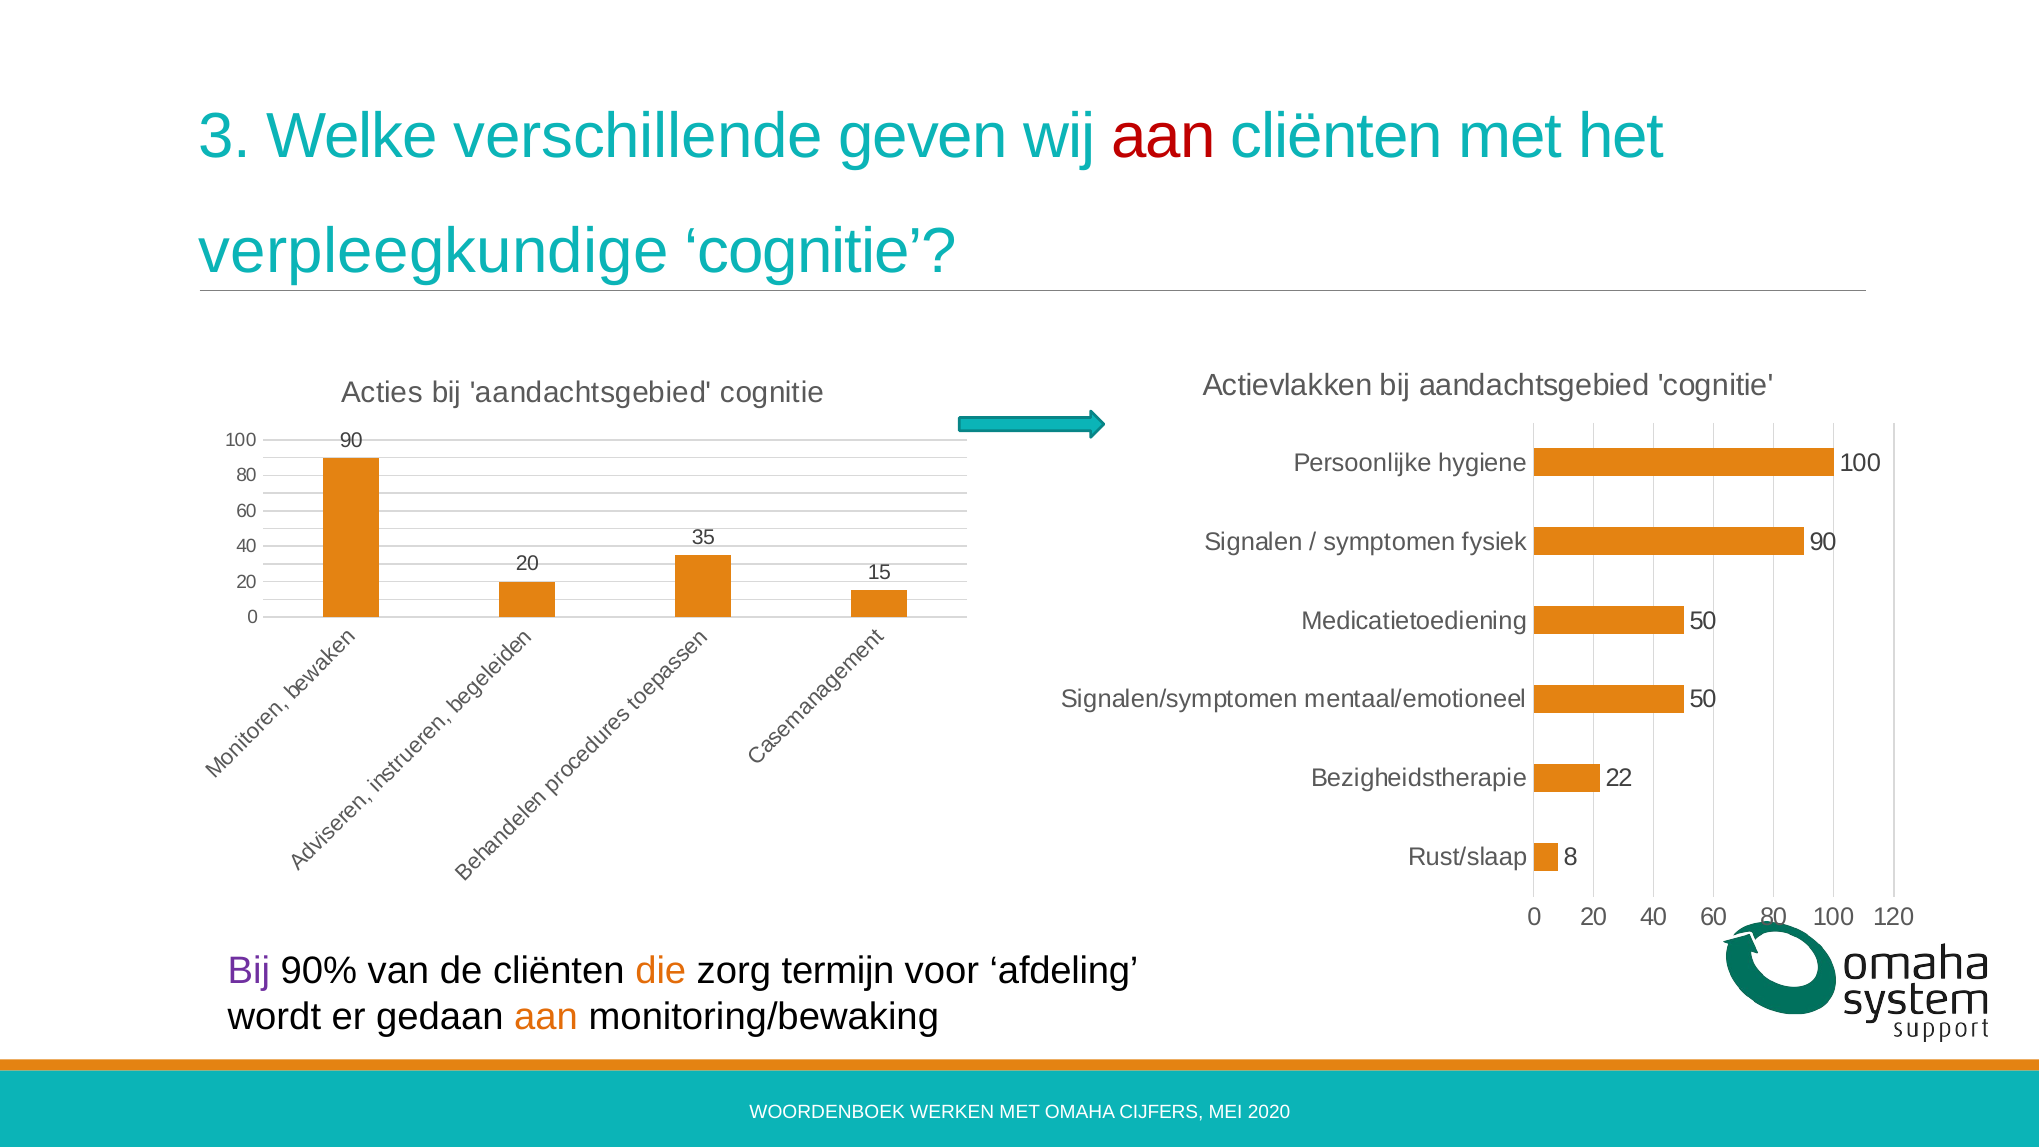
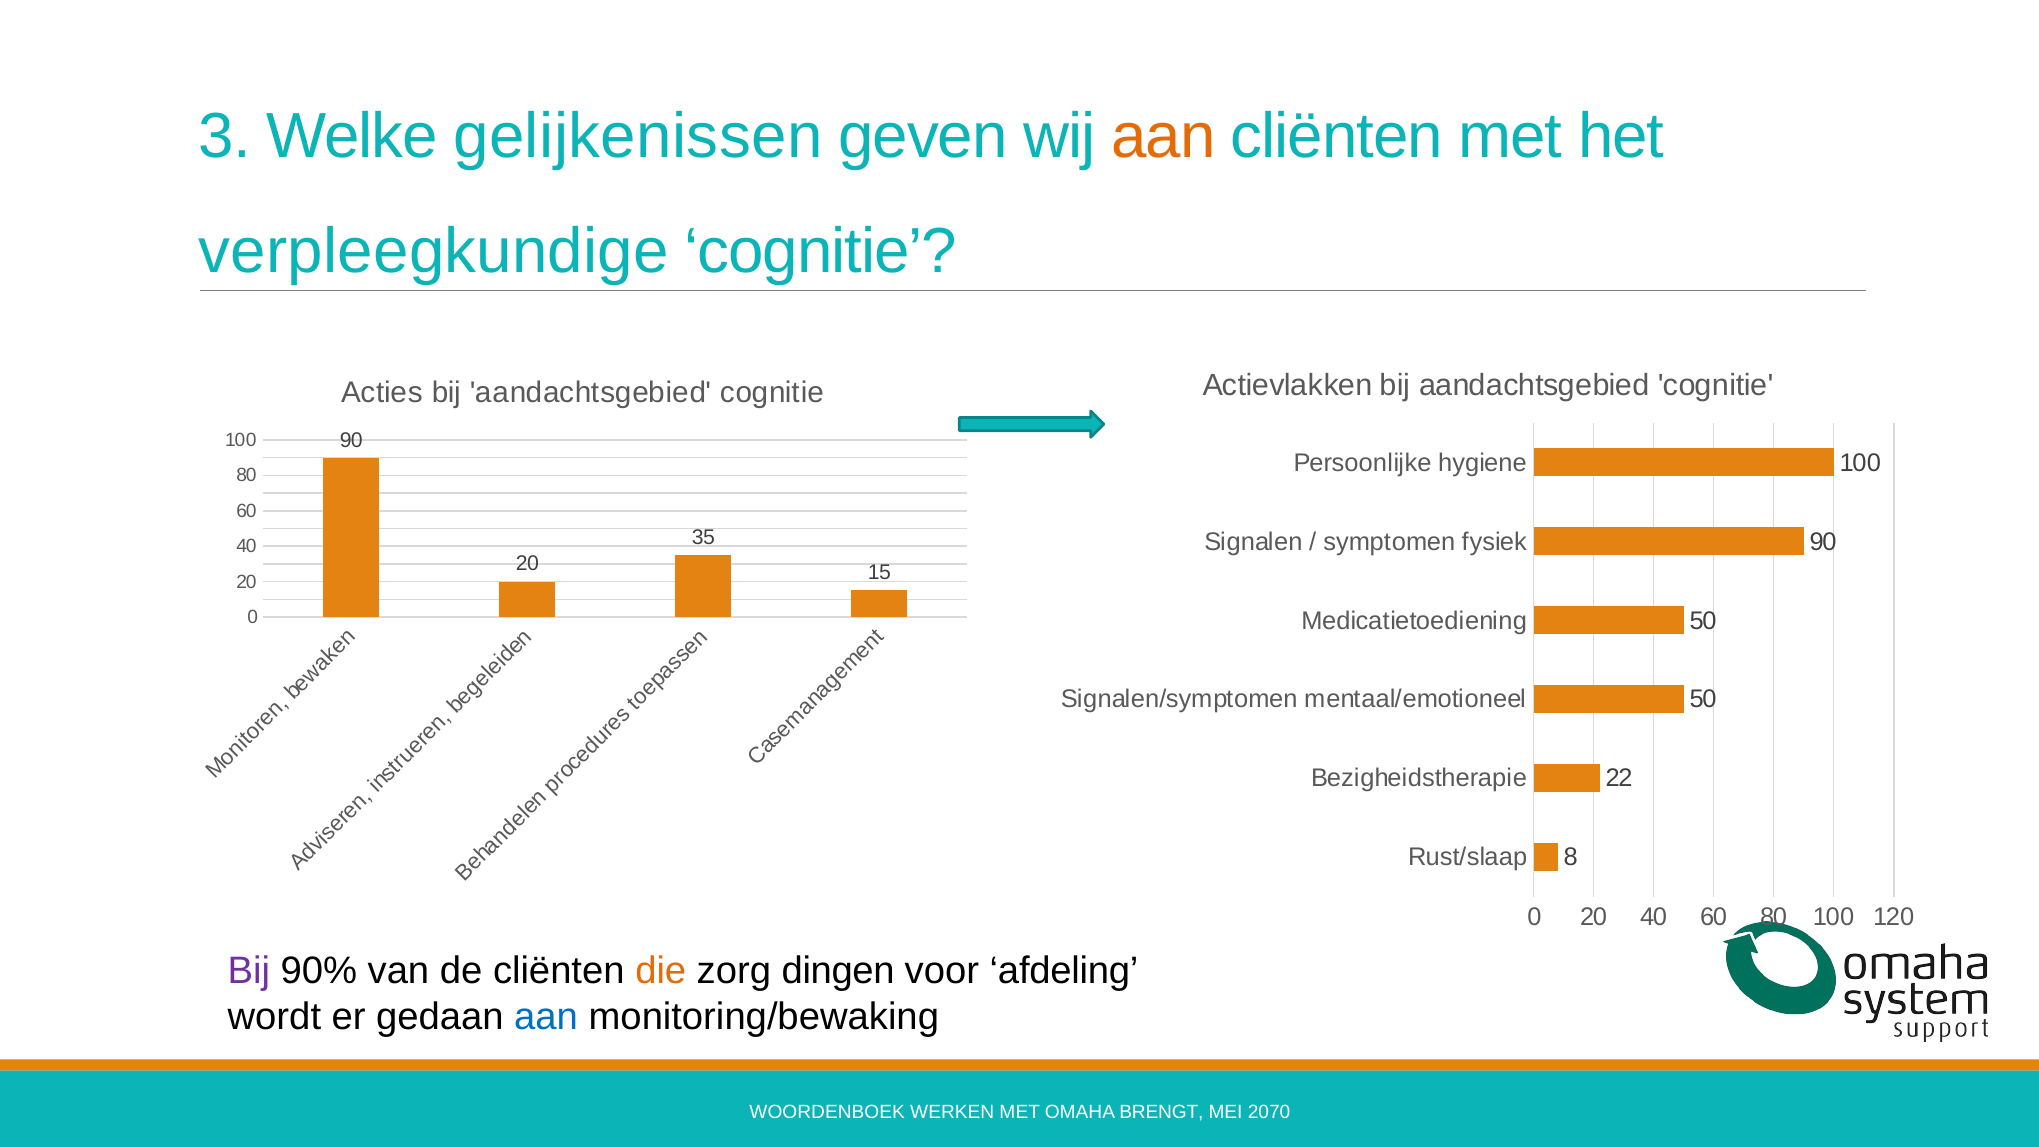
verschillende: verschillende -> gelijkenissen
aan at (1163, 136) colour: red -> orange
termijn: termijn -> dingen
aan at (546, 1017) colour: orange -> blue
CIJFERS: CIJFERS -> BRENGT
2020: 2020 -> 2070
